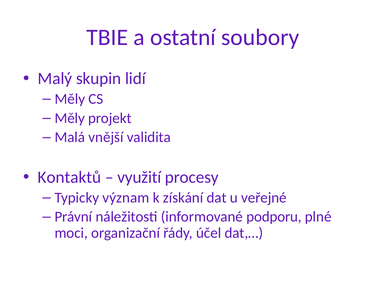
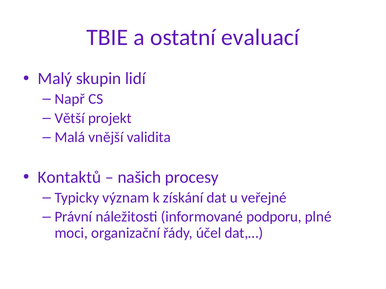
soubory: soubory -> evaluací
Měly at (70, 99): Měly -> Např
Měly at (70, 118): Měly -> Větší
využití: využití -> našich
